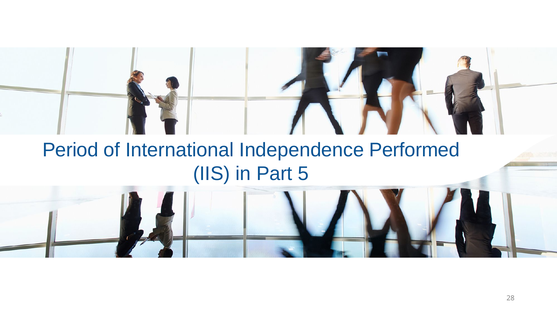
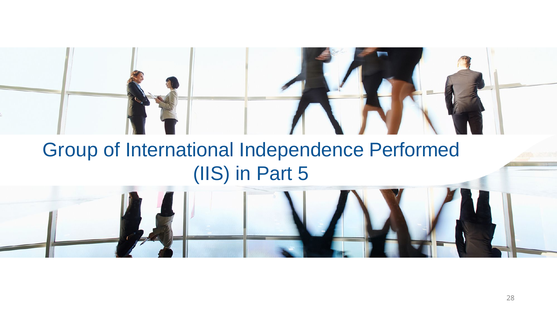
Period: Period -> Group
